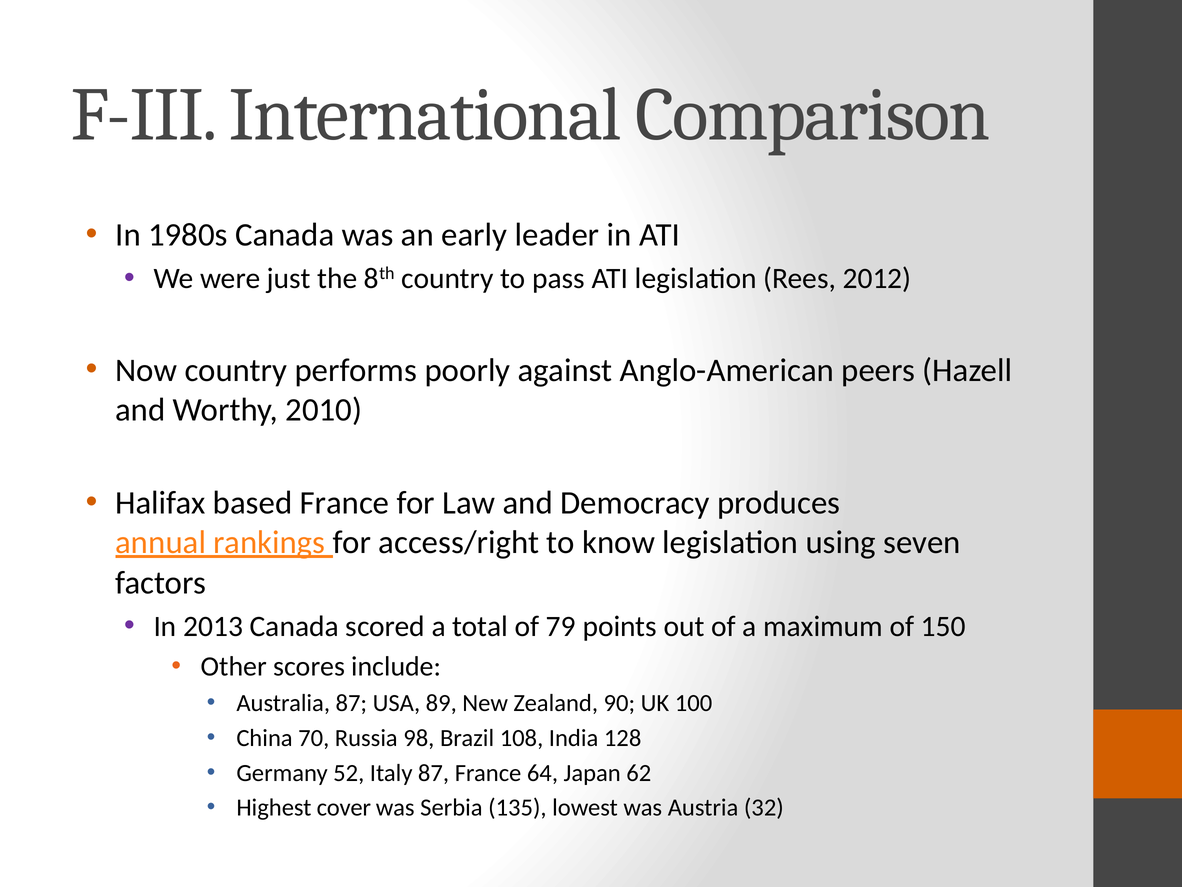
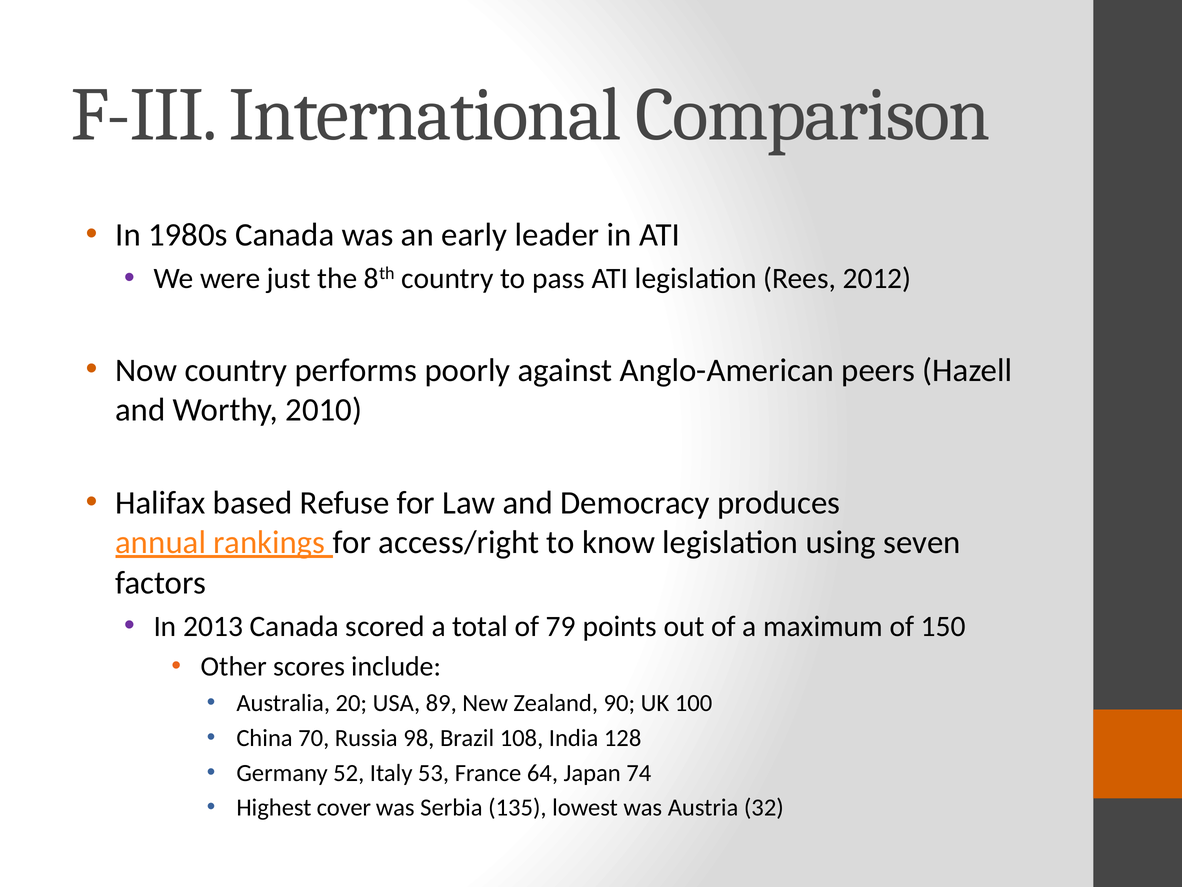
based France: France -> Refuse
Australia 87: 87 -> 20
Italy 87: 87 -> 53
62: 62 -> 74
